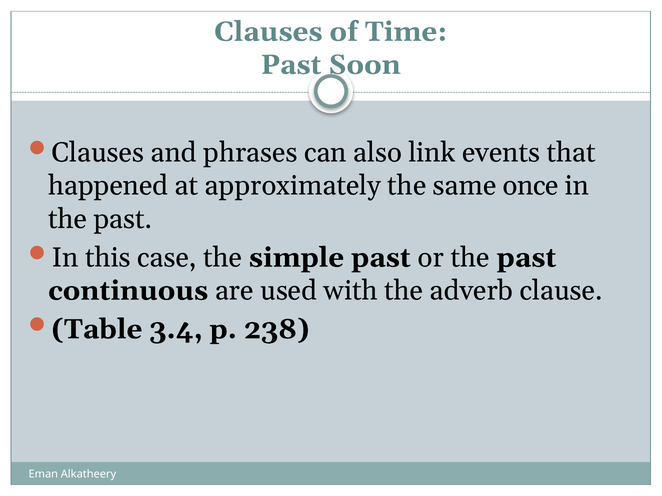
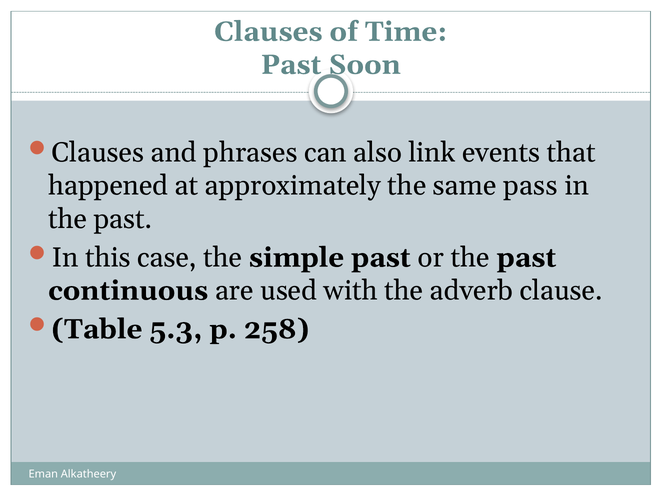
once: once -> pass
3.4: 3.4 -> 5.3
238: 238 -> 258
